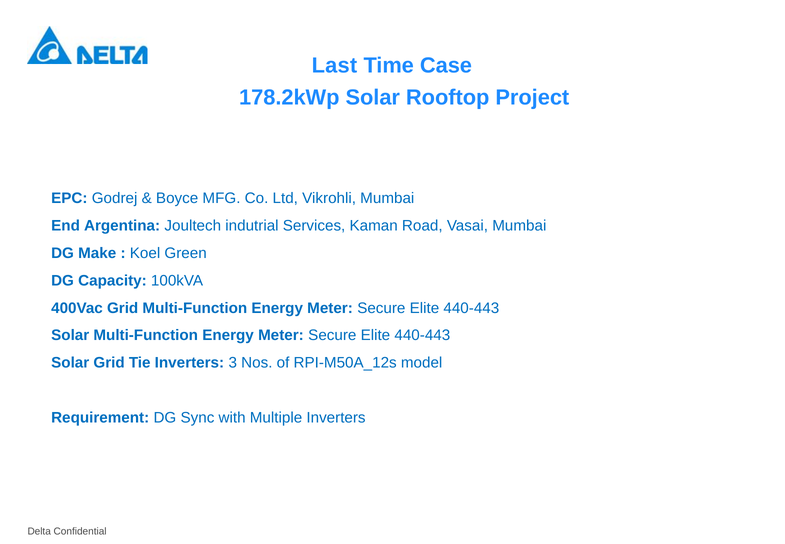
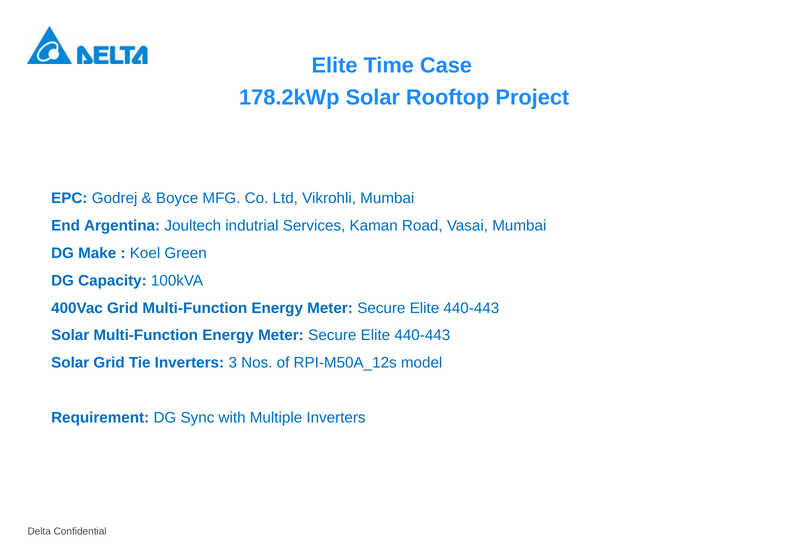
Last at (334, 66): Last -> Elite
